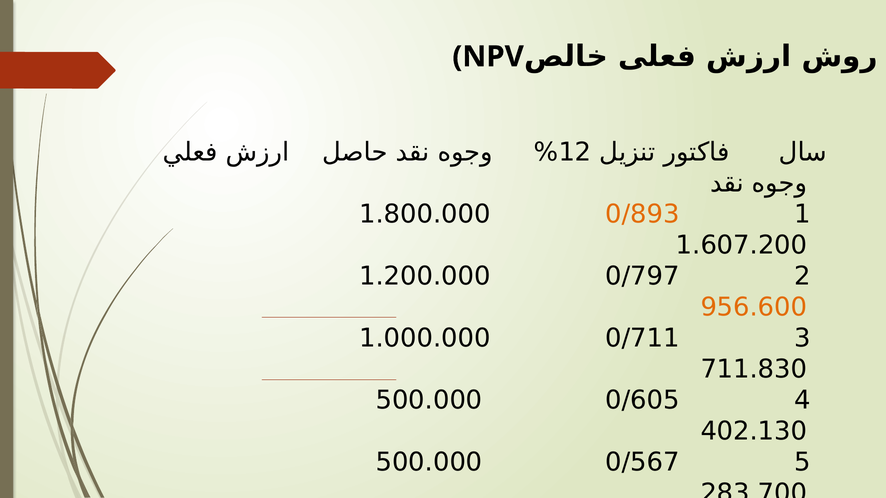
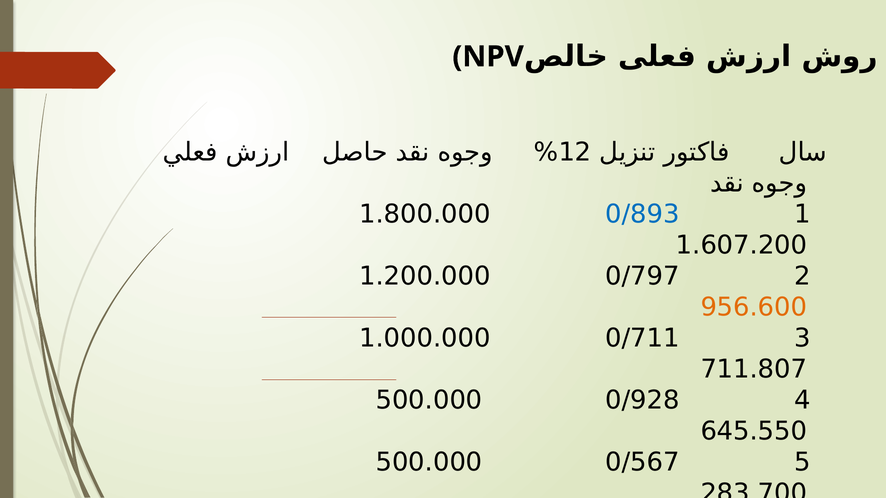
0/893 colour: orange -> blue
711.830: 711.830 -> 711.807
0/605: 0/605 -> 0/928
402.130: 402.130 -> 645.550
